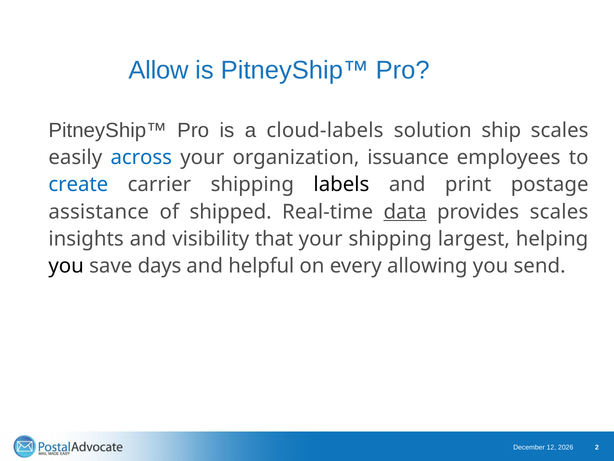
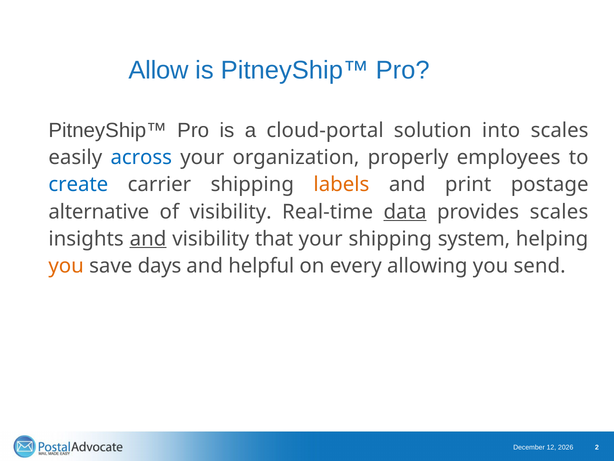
cloud-labels: cloud-labels -> cloud-portal
ship: ship -> into
issuance: issuance -> properly
labels colour: black -> orange
assistance: assistance -> alternative
of shipped: shipped -> visibility
and at (148, 239) underline: none -> present
largest: largest -> system
you at (66, 266) colour: black -> orange
